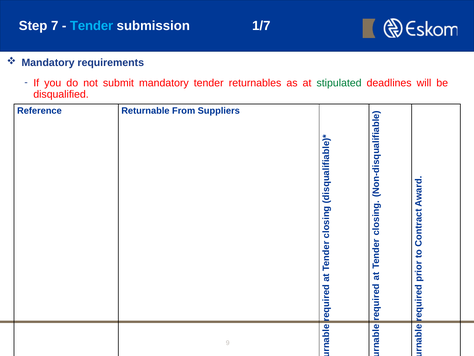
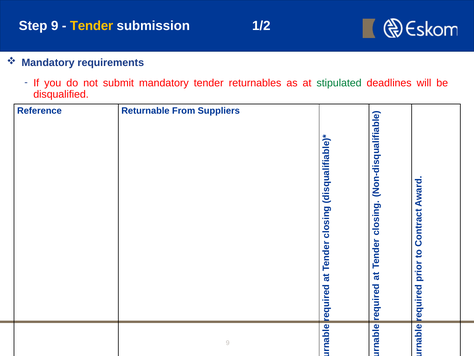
Step 7: 7 -> 9
Tender at (92, 26) colour: light blue -> yellow
1/7: 1/7 -> 1/2
